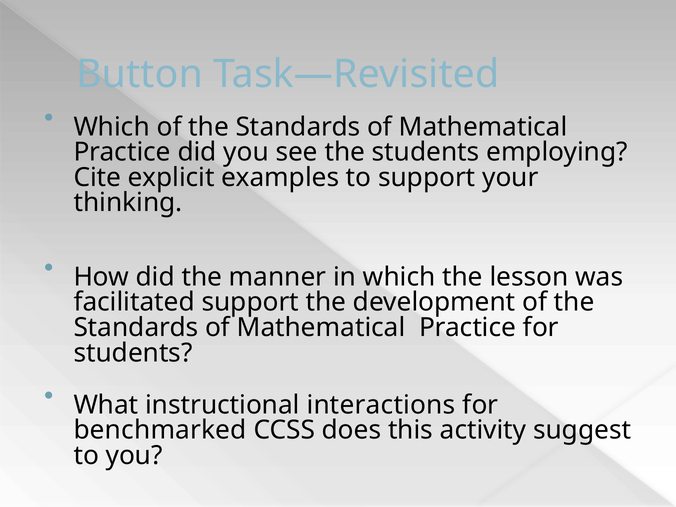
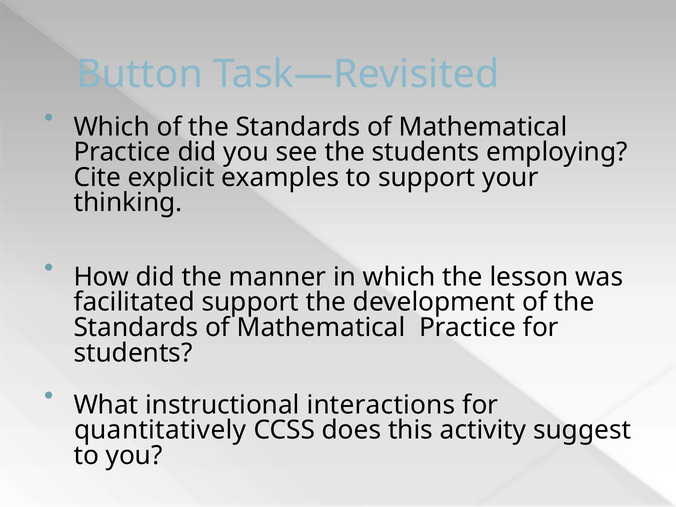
benchmarked: benchmarked -> quantitatively
